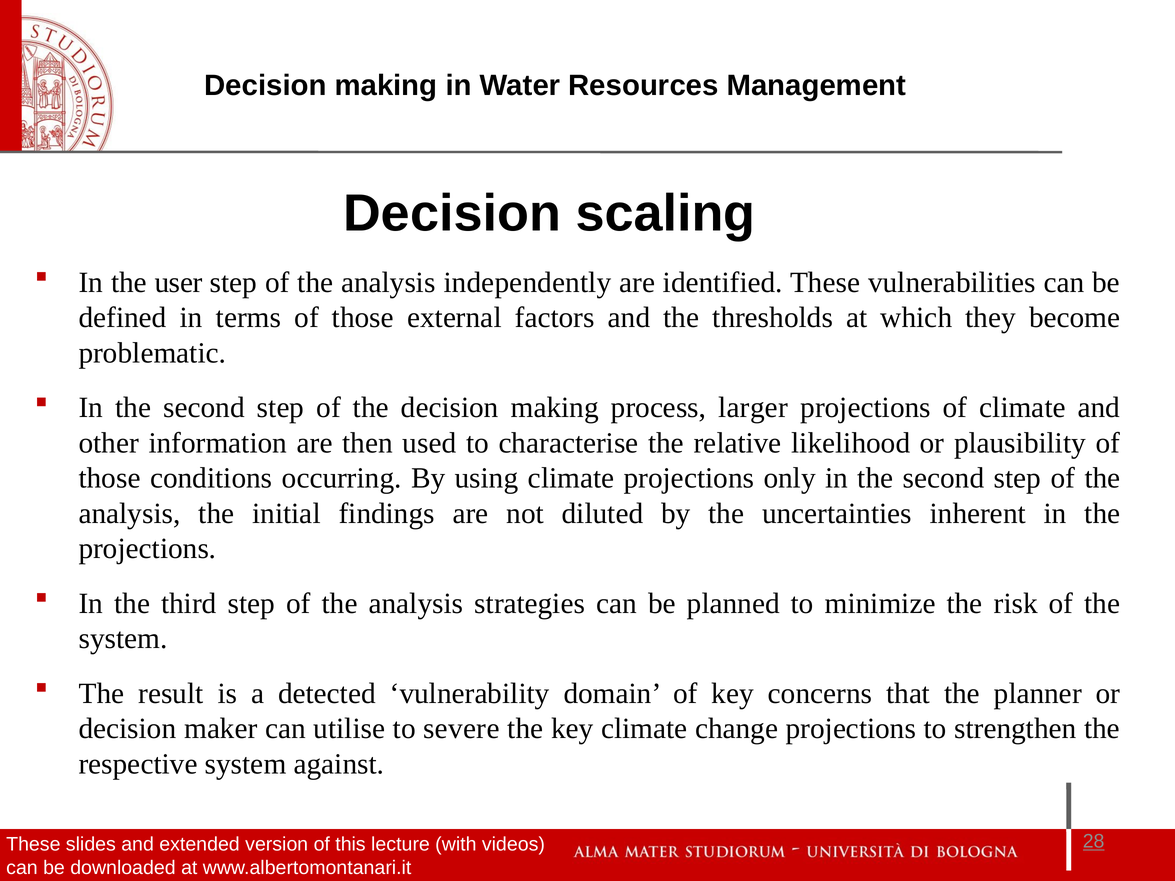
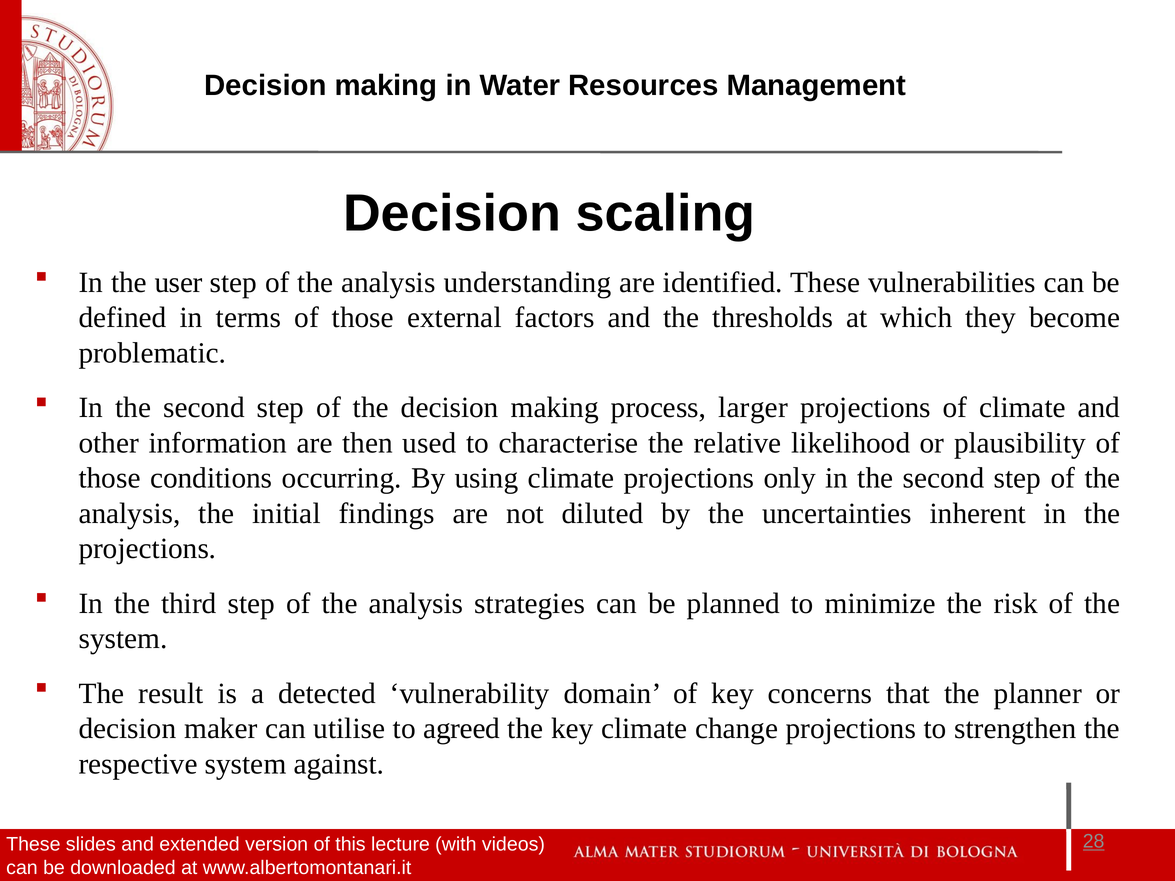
independently: independently -> understanding
severe: severe -> agreed
